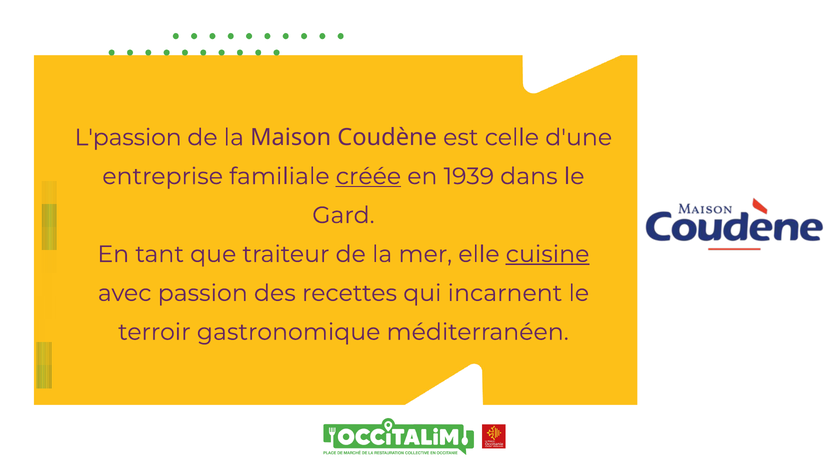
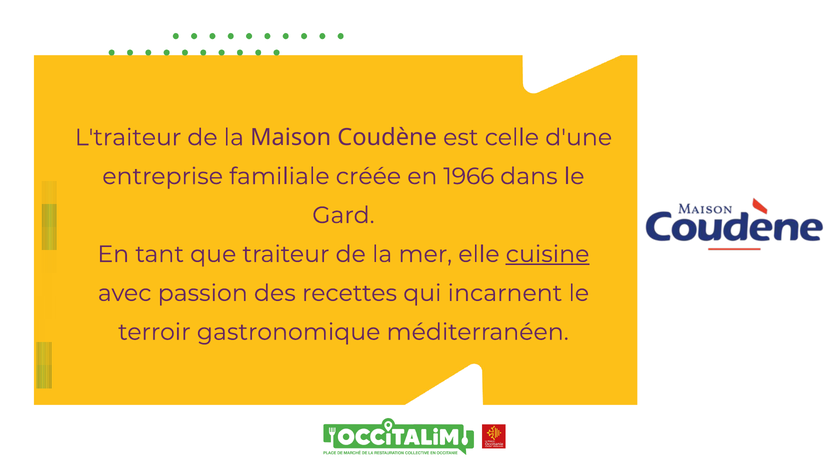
L'passion: L'passion -> L'traiteur
créée underline: present -> none
1939: 1939 -> 1966
